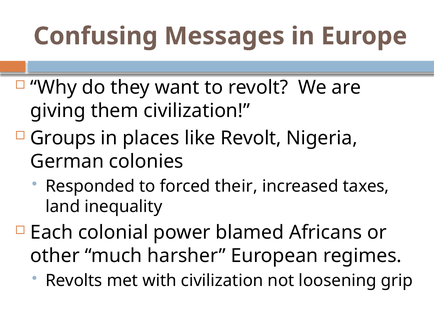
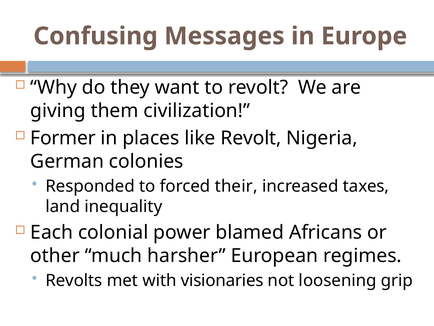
Groups: Groups -> Former
with civilization: civilization -> visionaries
